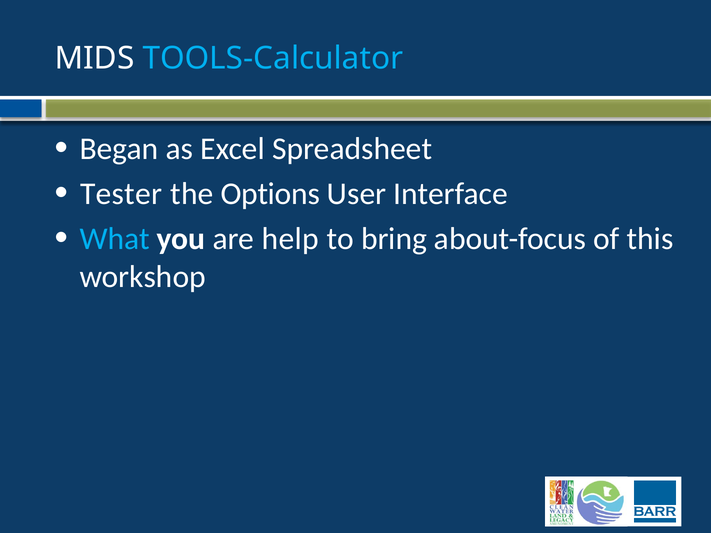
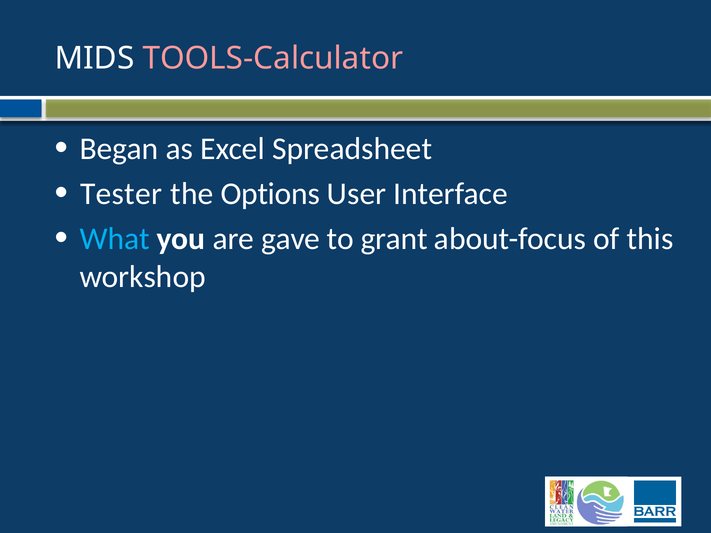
TOOLS-Calculator colour: light blue -> pink
help: help -> gave
bring: bring -> grant
